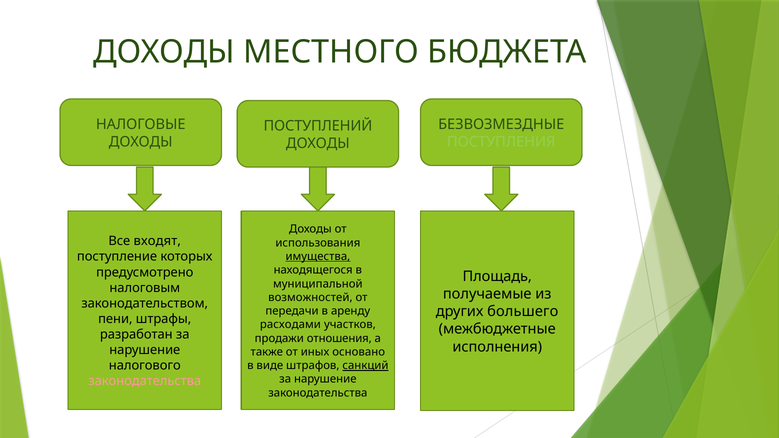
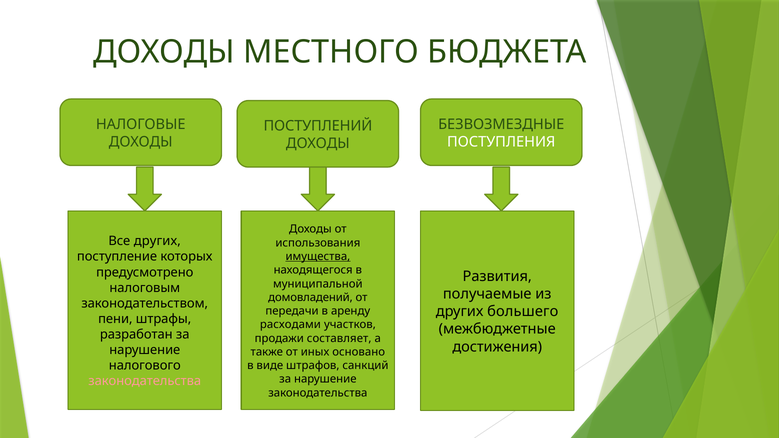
ПОСТУПЛЕНИЯ colour: light green -> white
Все входят: входят -> других
Площадь: Площадь -> Развития
возможностей: возможностей -> домовладений
отношения: отношения -> составляет
исполнения: исполнения -> достижения
санкций underline: present -> none
